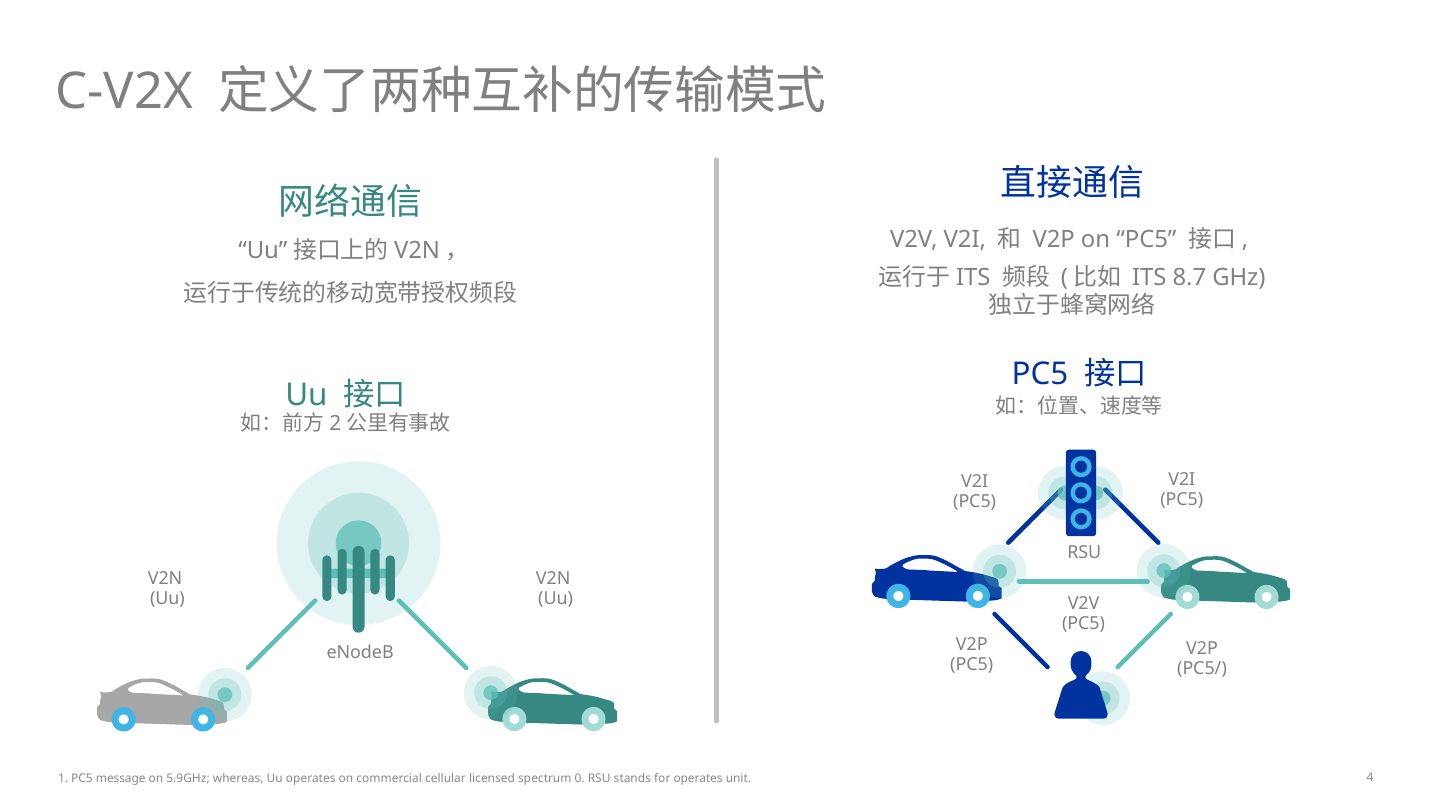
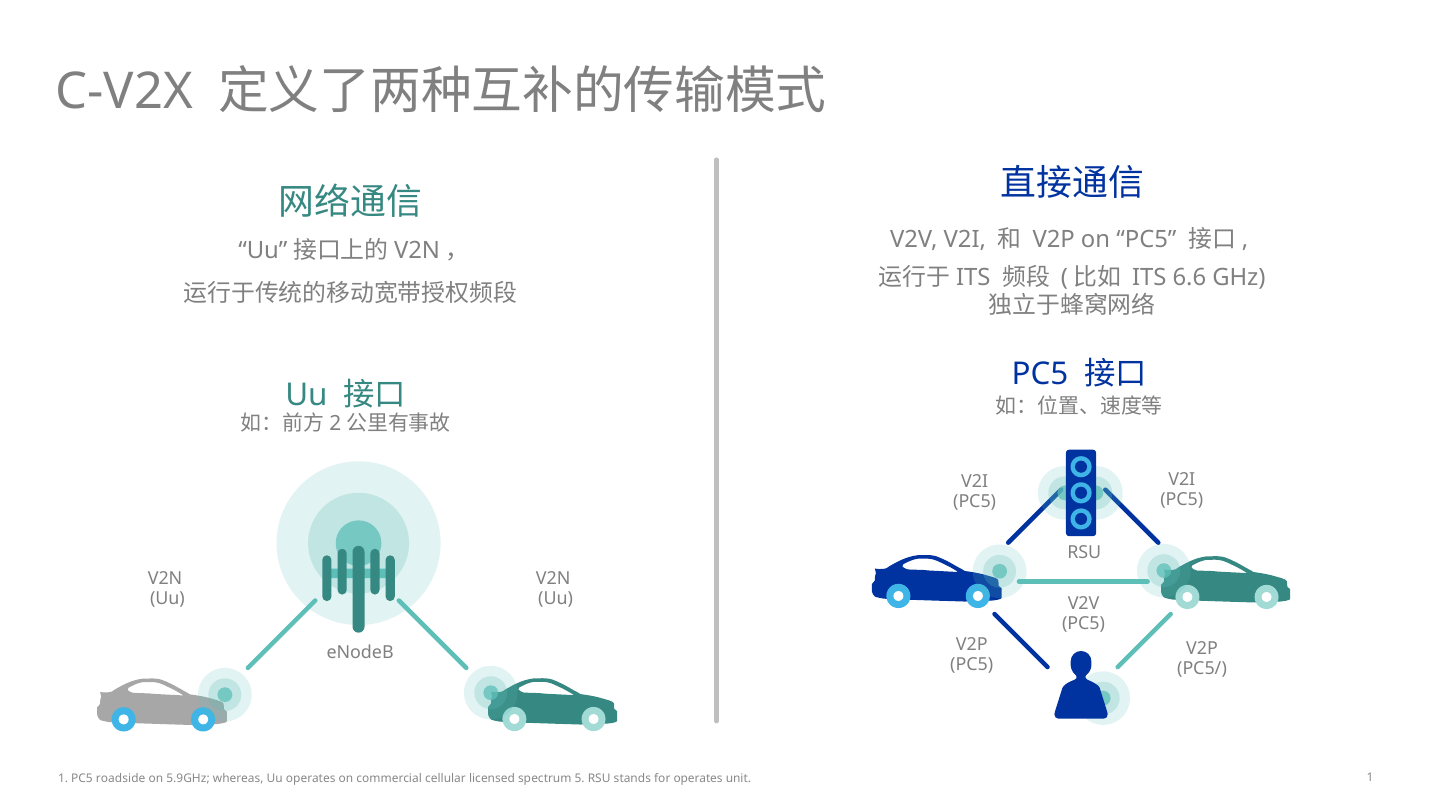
8.7: 8.7 -> 6.6
message: message -> roadside
0: 0 -> 5
unit 4: 4 -> 1
